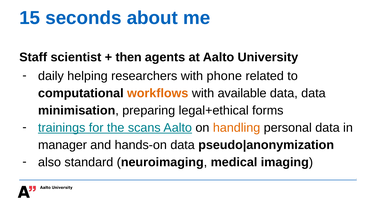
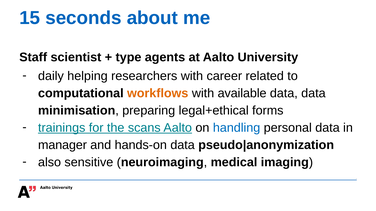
then: then -> type
phone: phone -> career
handling colour: orange -> blue
standard: standard -> sensitive
